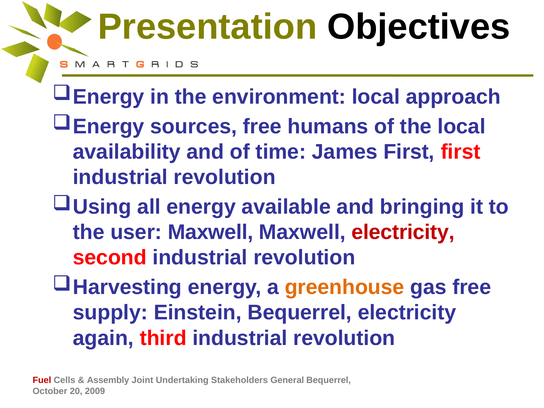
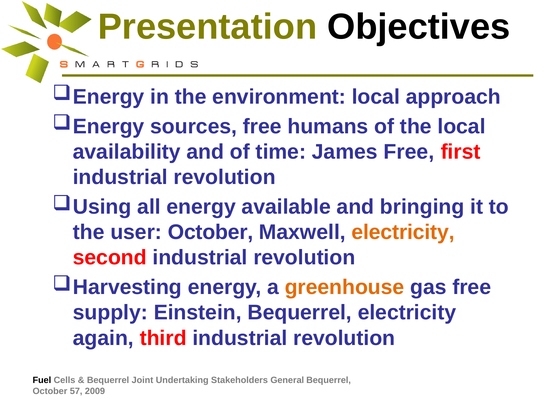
James First: First -> Free
user Maxwell: Maxwell -> October
electricity at (403, 232) colour: red -> orange
Fuel colour: red -> black
Assembly at (108, 380): Assembly -> Bequerrel
20: 20 -> 57
